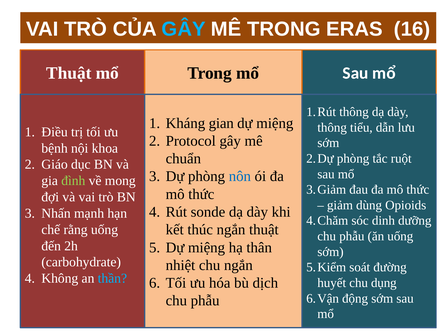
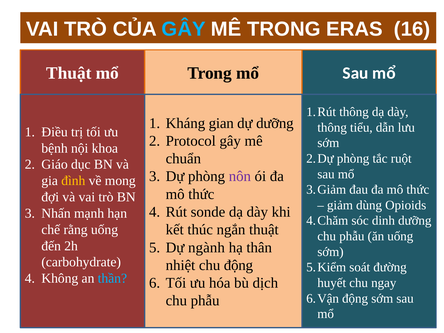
miệng at (275, 123): miệng -> dưỡng
nôn colour: blue -> purple
đình colour: light green -> yellow
miệng at (207, 247): miệng -> ngành
chu ngắn: ngắn -> động
dụng: dụng -> ngay
